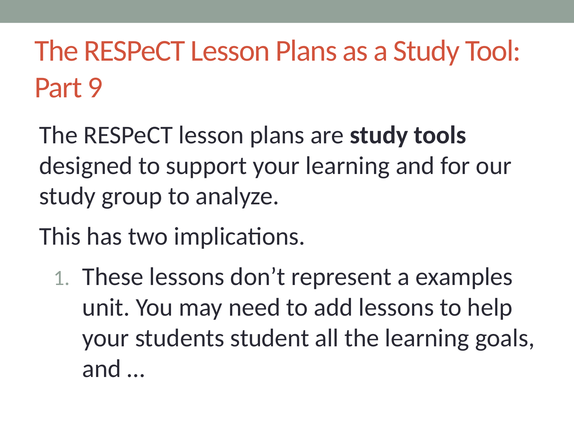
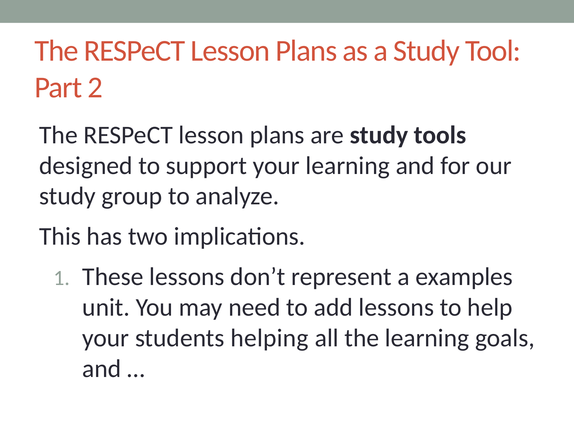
9: 9 -> 2
student: student -> helping
